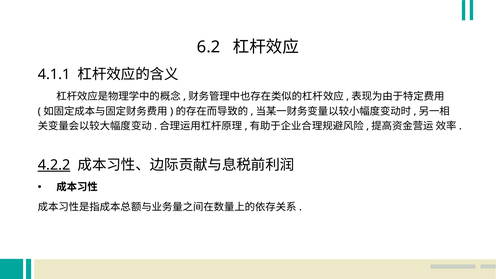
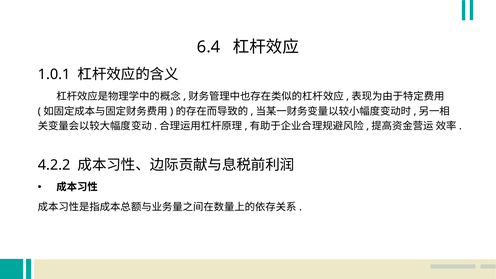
6.2: 6.2 -> 6.4
4.1.1: 4.1.1 -> 1.0.1
4.2.2 underline: present -> none
